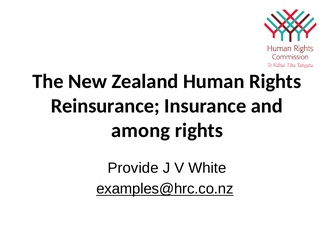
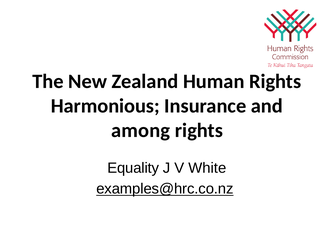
Reinsurance: Reinsurance -> Harmonious
Provide: Provide -> Equality
